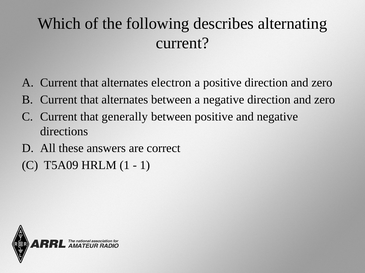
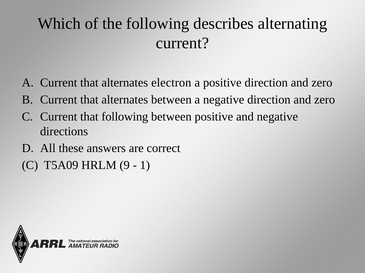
that generally: generally -> following
HRLM 1: 1 -> 9
